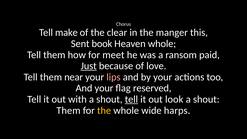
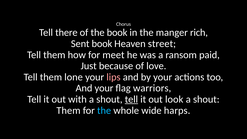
make: make -> there
the clear: clear -> book
this: this -> rich
Heaven whole: whole -> street
Just underline: present -> none
near: near -> lone
reserved: reserved -> warriors
the at (104, 110) colour: yellow -> light blue
